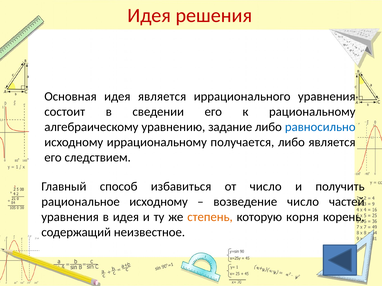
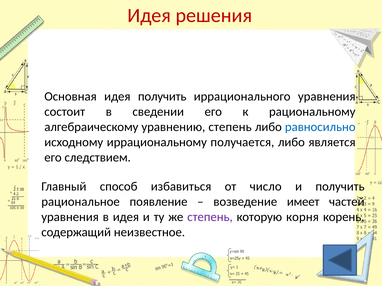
идея является: является -> получить
уравнению задание: задание -> степень
рациональное исходному: исходному -> появление
возведение число: число -> имеет
степень at (210, 217) colour: orange -> purple
